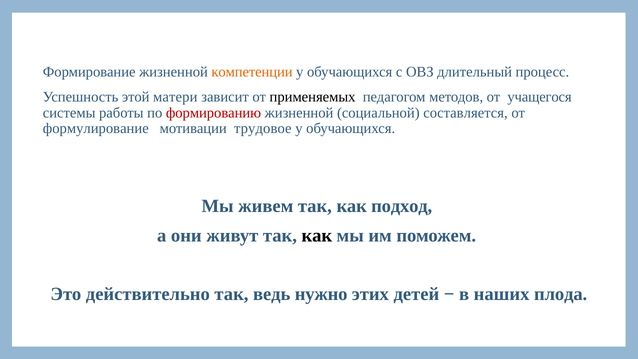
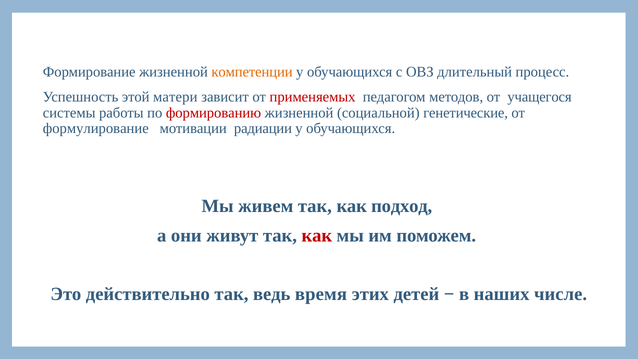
применяемых colour: black -> red
составляется: составляется -> генетические
трудовое: трудовое -> радиации
как at (317, 235) colour: black -> red
нужно: нужно -> время
плода: плода -> числе
